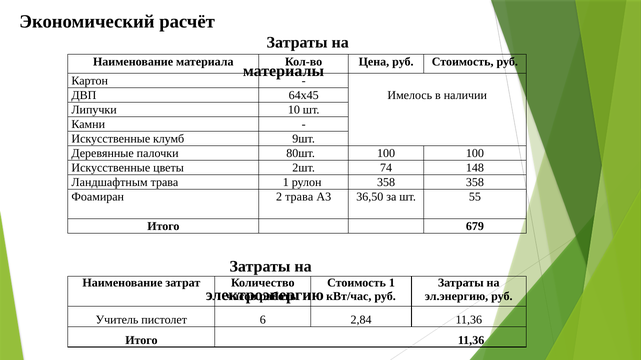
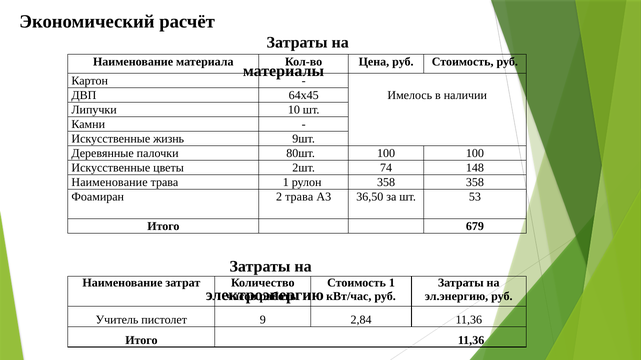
клумб: клумб -> жизнь
Ландшафтным at (110, 183): Ландшафтным -> Наименование
55: 55 -> 53
6: 6 -> 9
